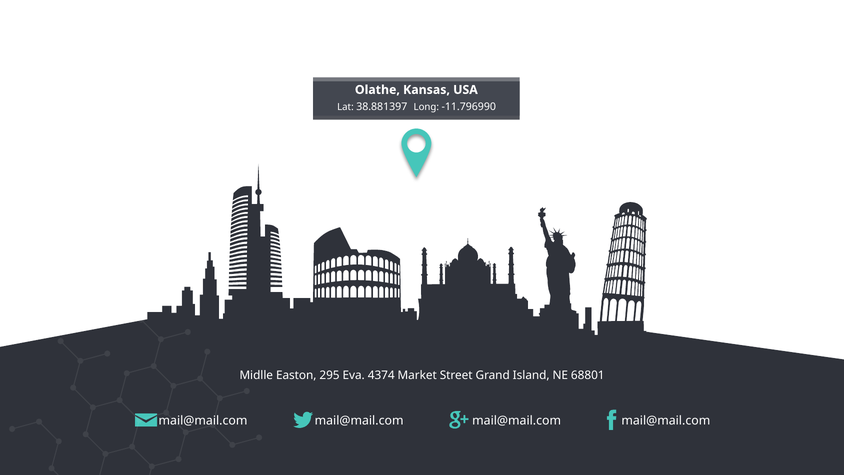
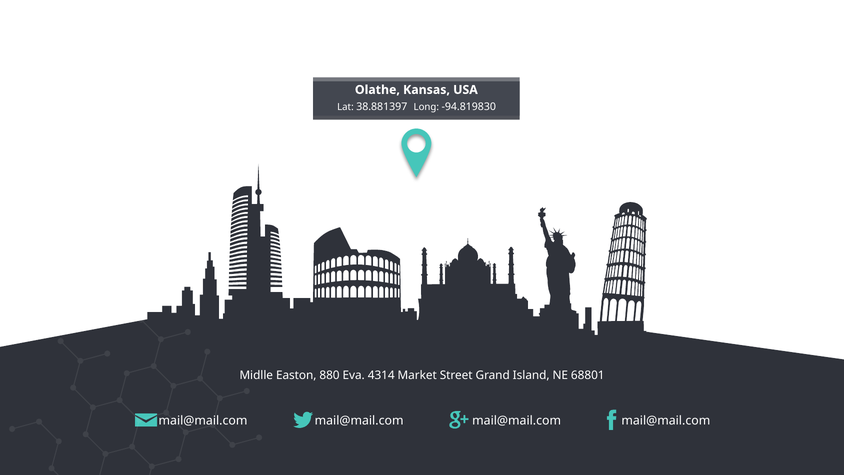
-11.796990: -11.796990 -> -94.819830
295: 295 -> 880
4374: 4374 -> 4314
